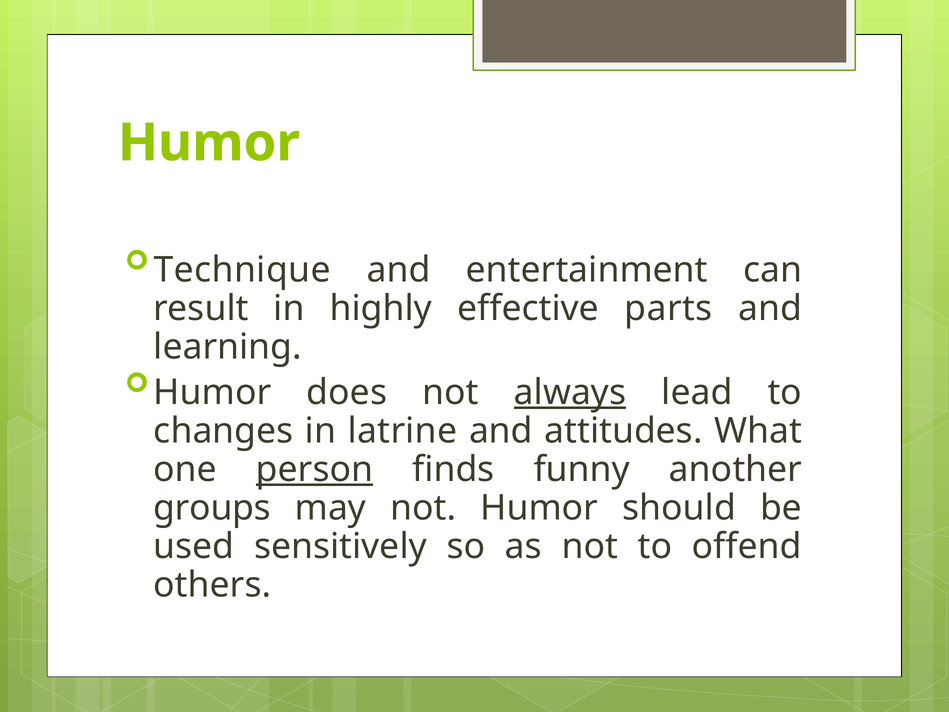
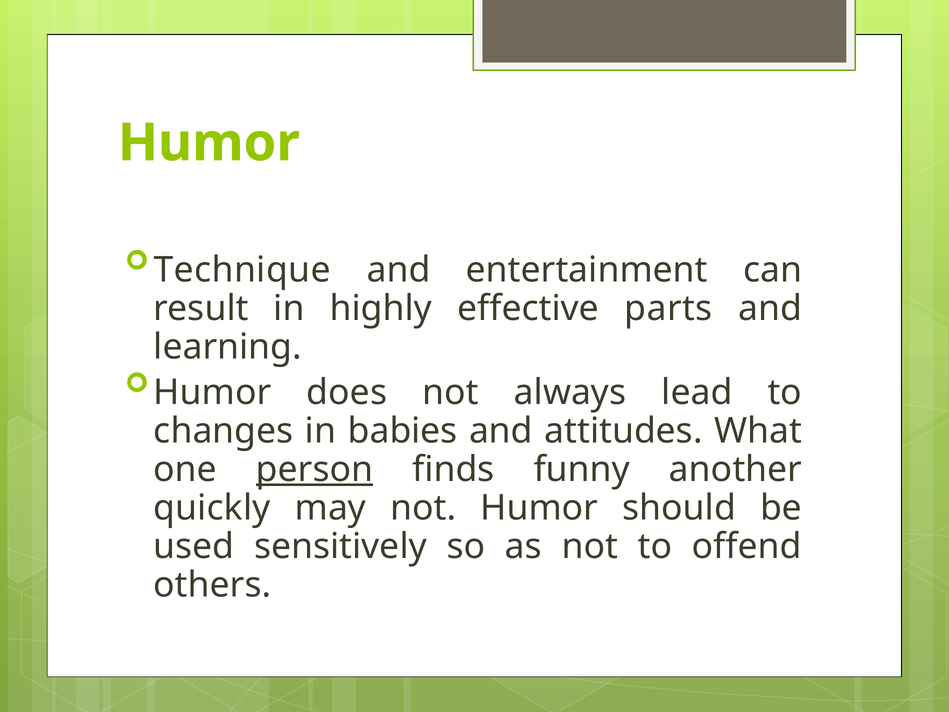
always underline: present -> none
latrine: latrine -> babies
groups: groups -> quickly
